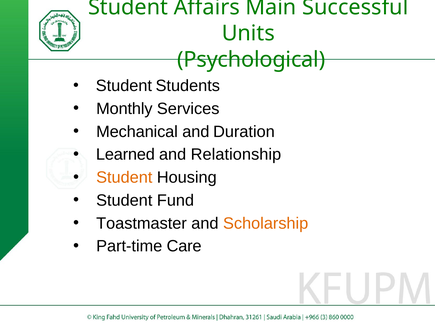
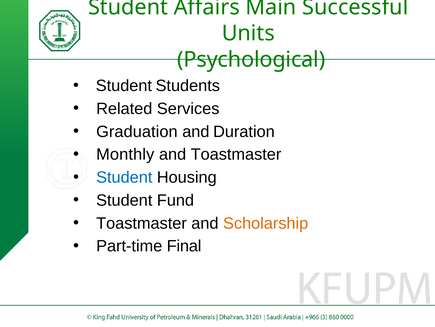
Monthly: Monthly -> Related
Mechanical: Mechanical -> Graduation
Learned: Learned -> Monthly
and Relationship: Relationship -> Toastmaster
Student at (124, 177) colour: orange -> blue
Care: Care -> Final
